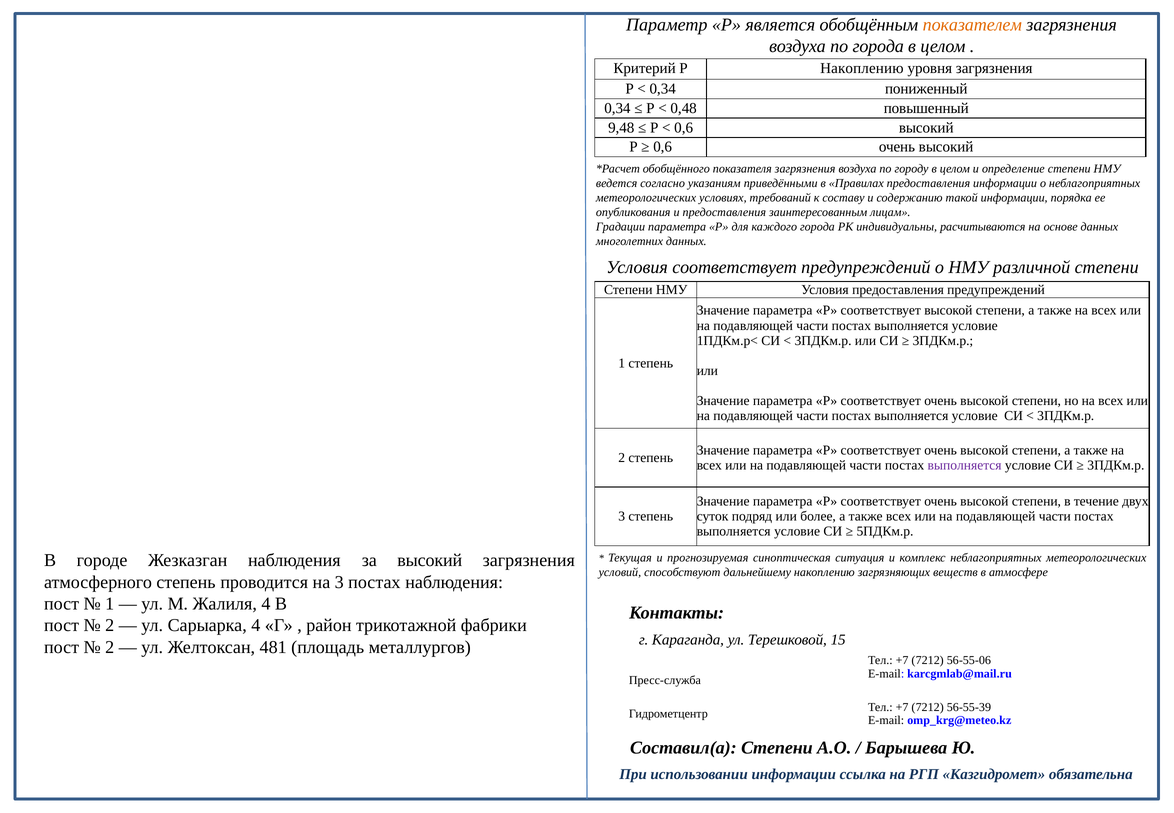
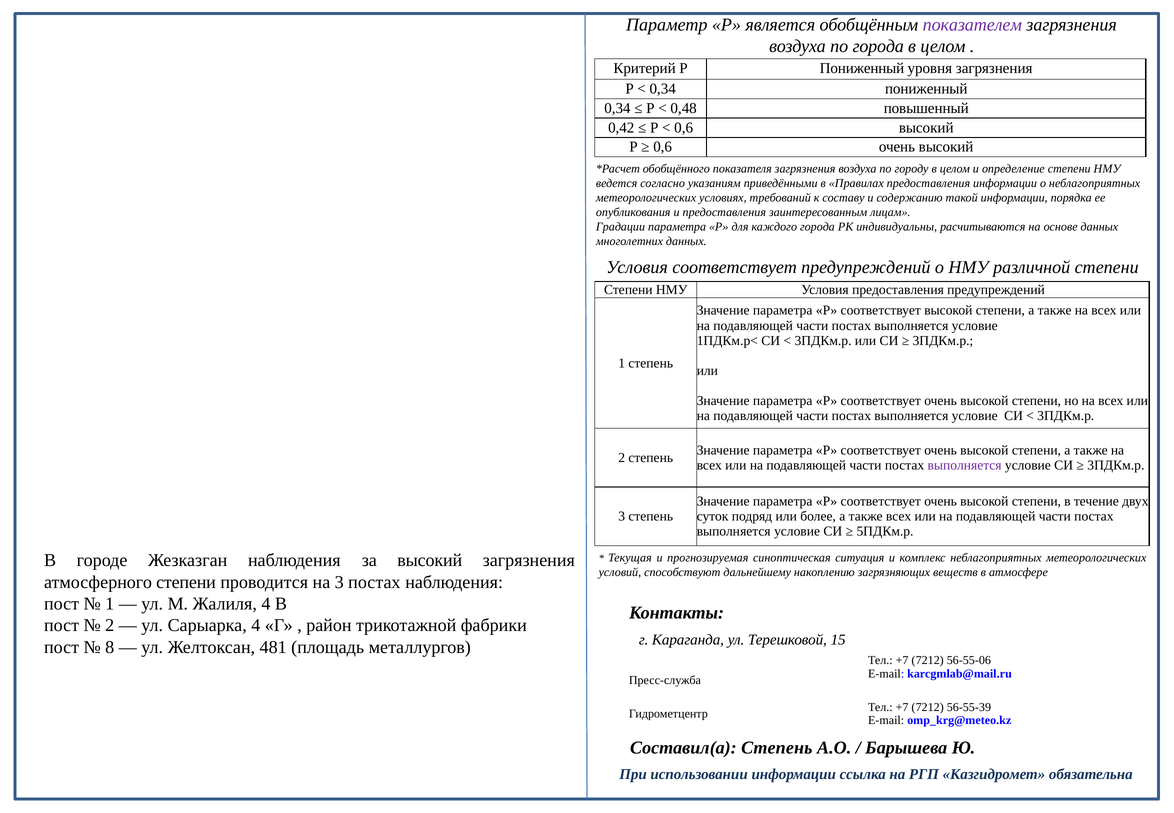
показателем colour: orange -> purple
Р Накоплению: Накоплению -> Пониженный
9,48: 9,48 -> 0,42
атмосферного степень: степень -> степени
2 at (110, 647): 2 -> 8
Составил(а Степени: Степени -> Степень
